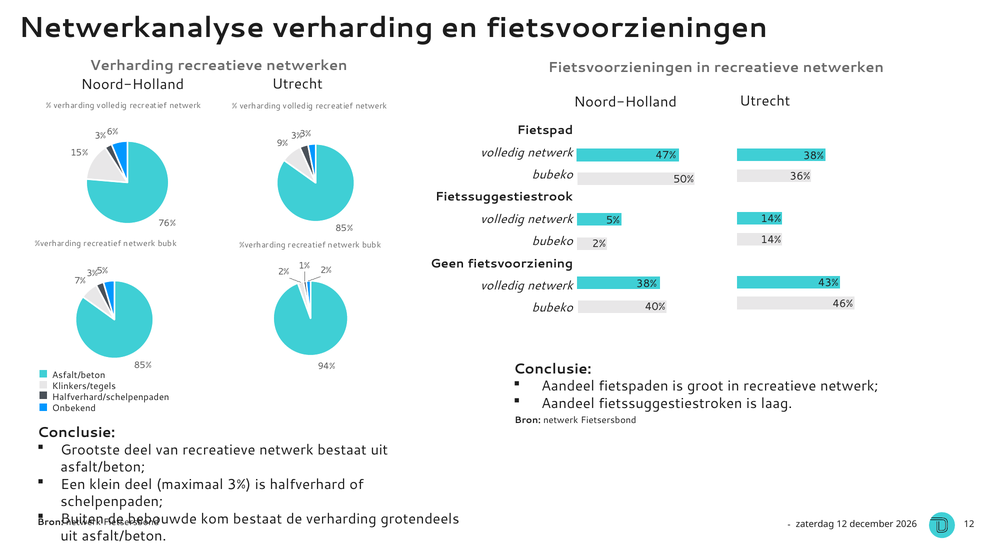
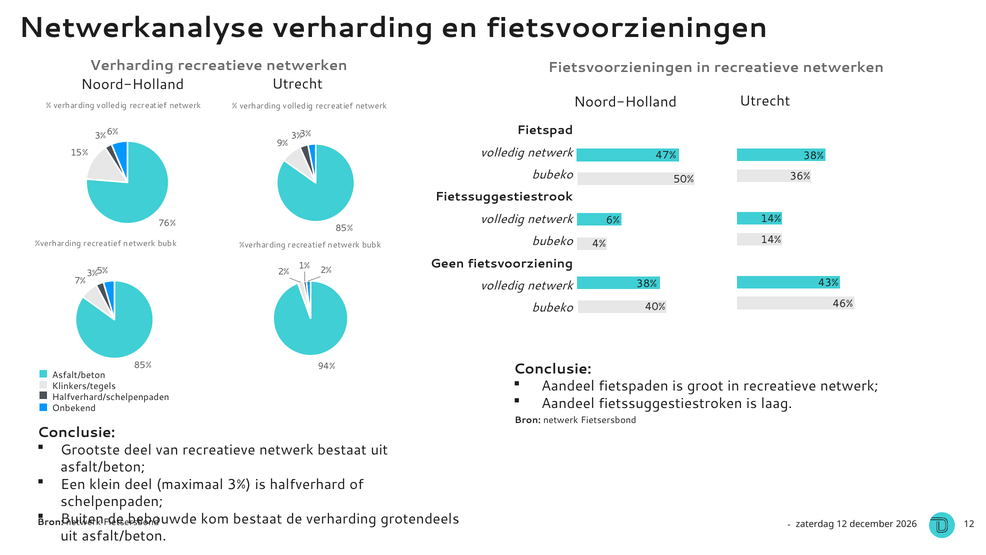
5% at (613, 220): 5% -> 6%
2% at (599, 244): 2% -> 4%
